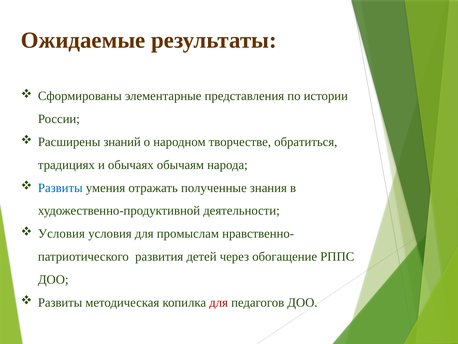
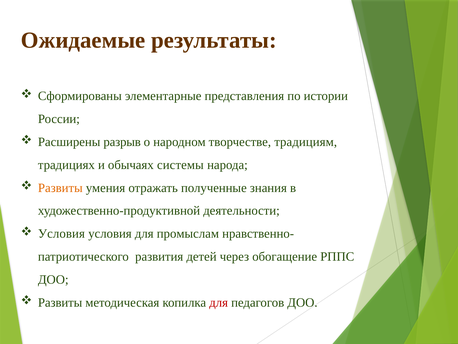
знаний: знаний -> разрыв
обратиться: обратиться -> традициям
обычаям: обычаям -> системы
Развиты at (60, 188) colour: blue -> orange
